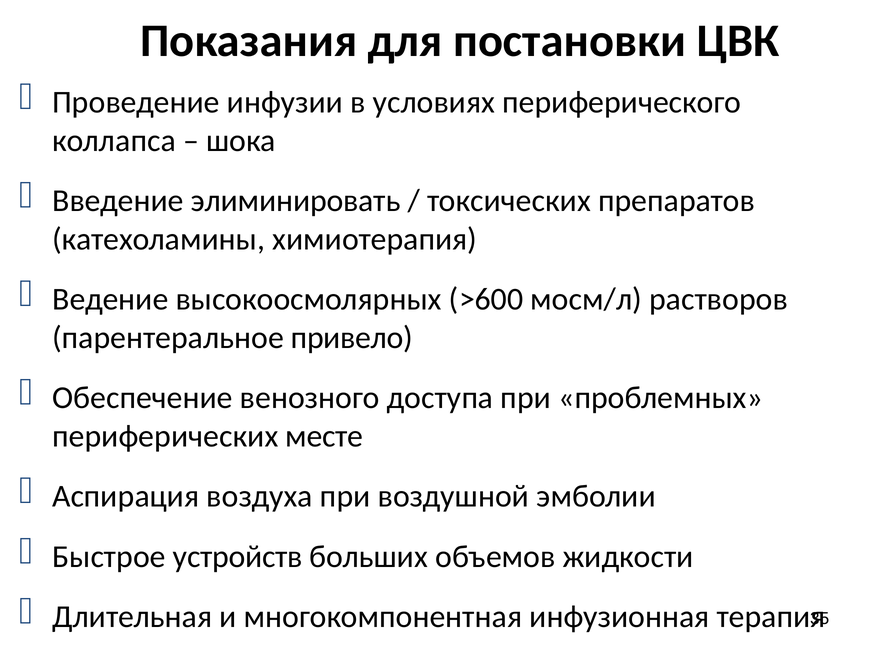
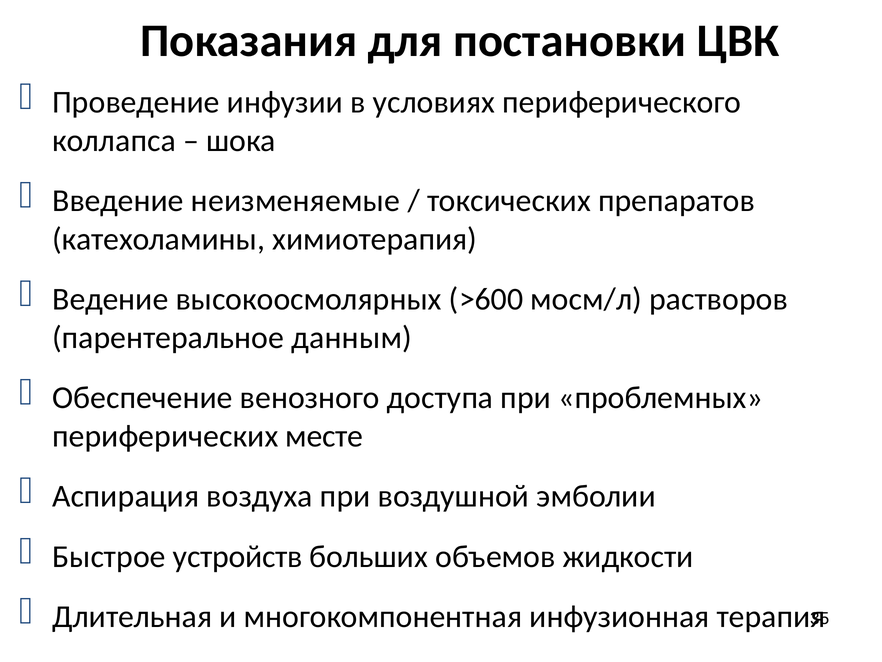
элиминировать: элиминировать -> неизменяемые
привело: привело -> данным
